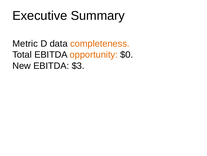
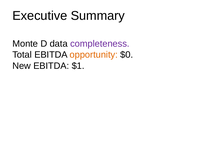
Metric: Metric -> Monte
completeness colour: orange -> purple
$3: $3 -> $1
